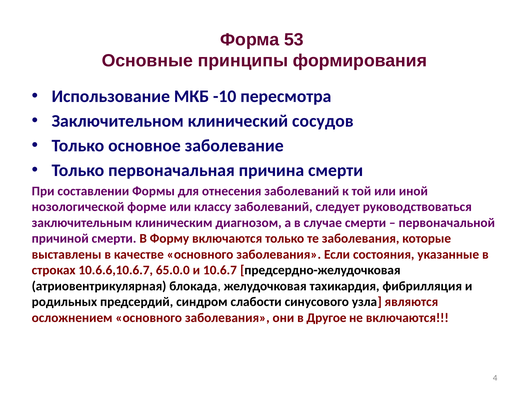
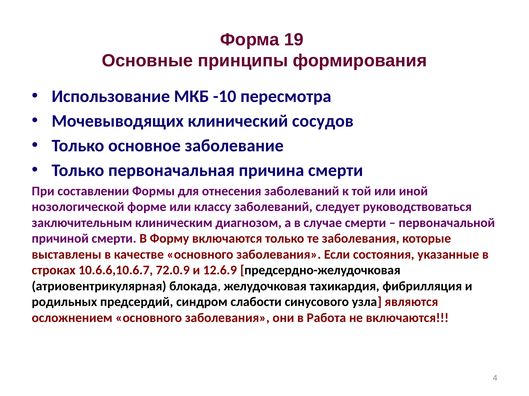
53: 53 -> 19
Заключительном: Заключительном -> Мочевыводящих
65.0.0: 65.0.0 -> 72.0.9
10.6.7: 10.6.7 -> 12.6.9
Другое: Другое -> Работа
